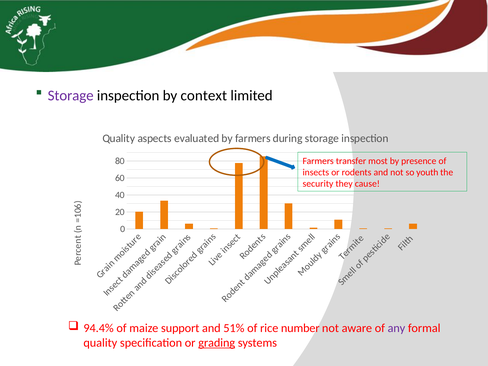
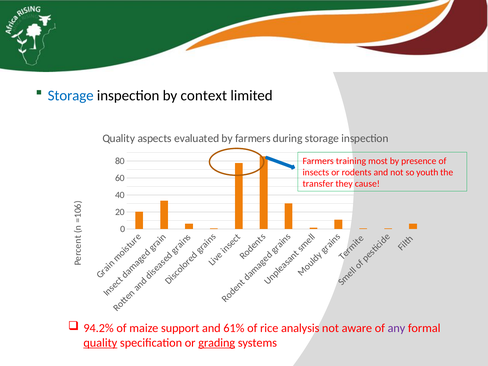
Storage at (71, 95) colour: purple -> blue
transfer: transfer -> training
security: security -> transfer
94.4%: 94.4% -> 94.2%
51%: 51% -> 61%
number: number -> analysis
quality at (100, 343) underline: none -> present
